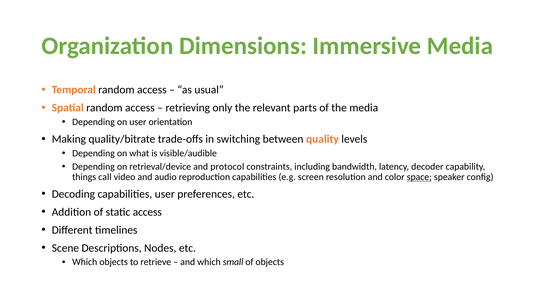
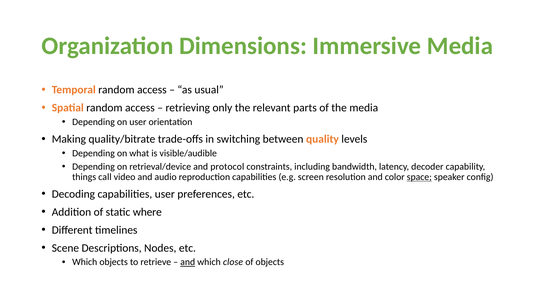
static access: access -> where
and at (188, 262) underline: none -> present
small: small -> close
